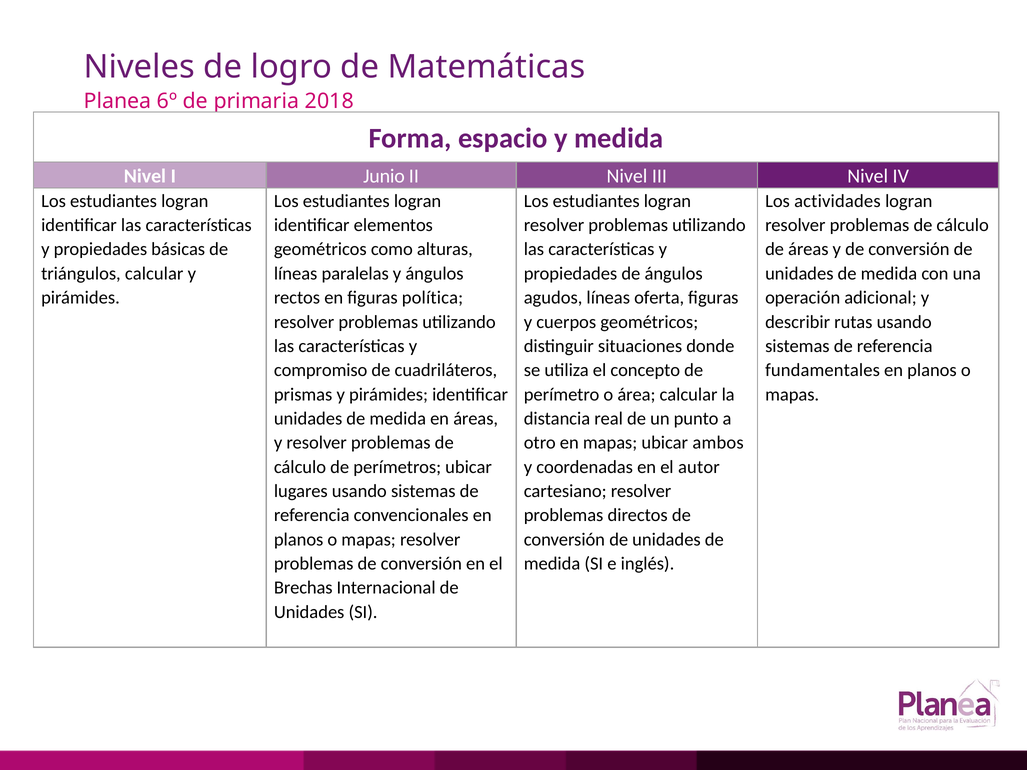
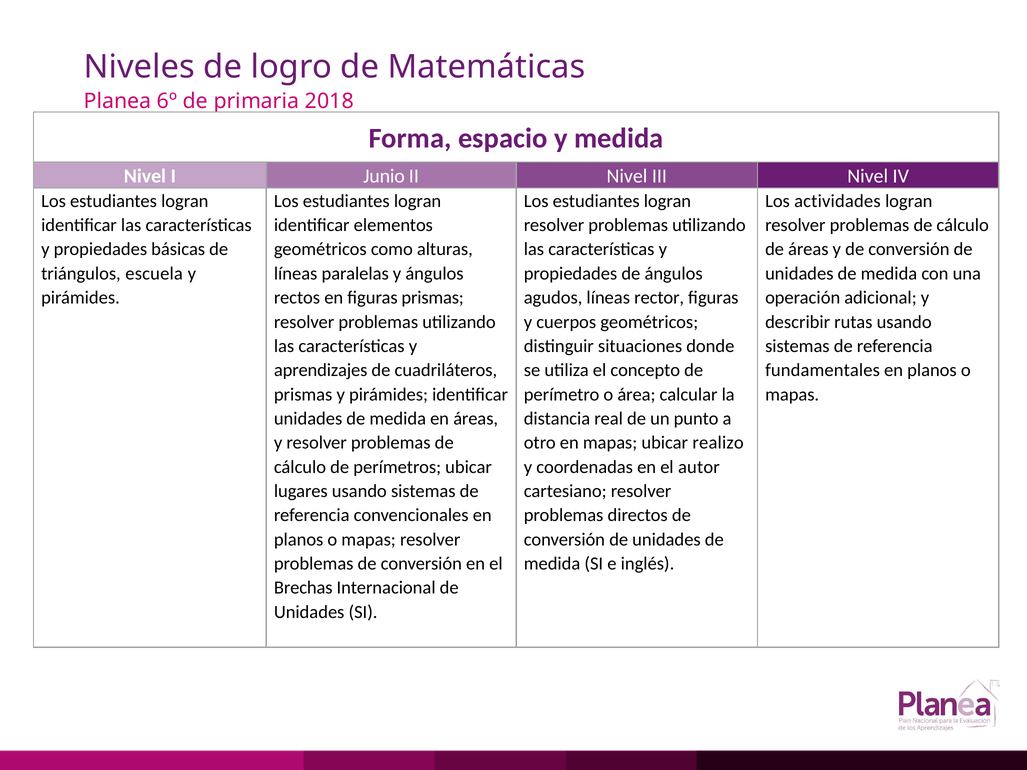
triángulos calcular: calcular -> escuela
figuras política: política -> prismas
oferta: oferta -> rector
compromiso: compromiso -> aprendizajes
ambos: ambos -> realizo
